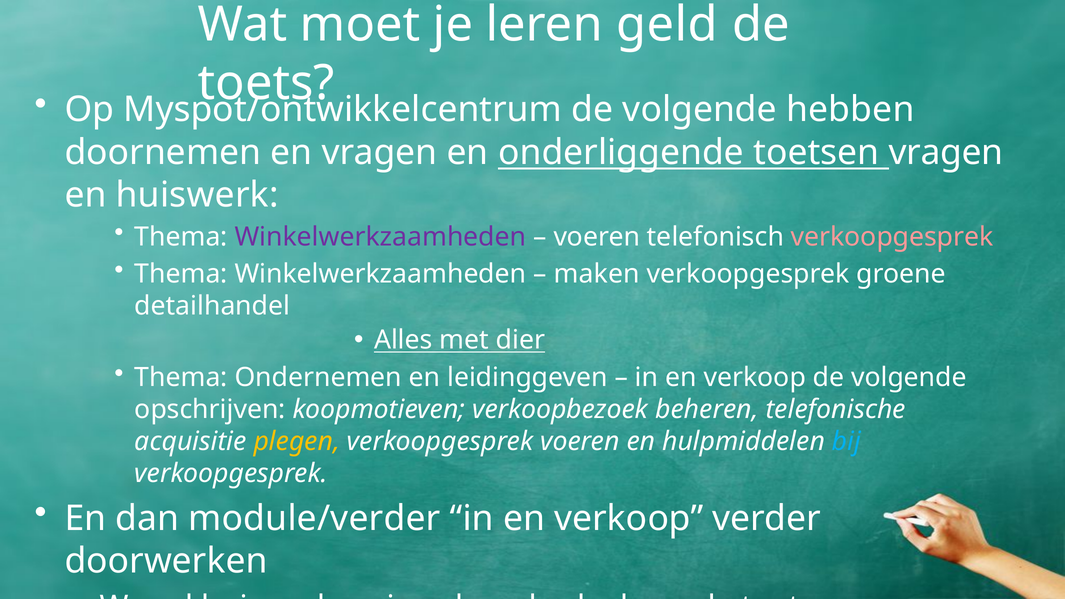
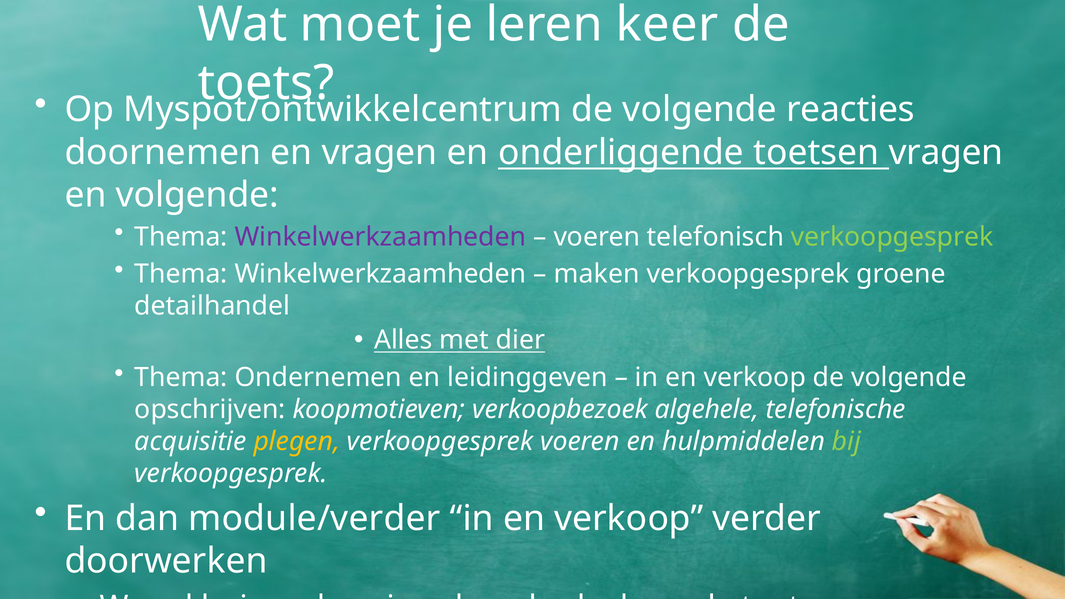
geld: geld -> keer
hebben: hebben -> reacties
en huiswerk: huiswerk -> volgende
verkoopgesprek at (892, 237) colour: pink -> light green
beheren: beheren -> algehele
bij colour: light blue -> light green
